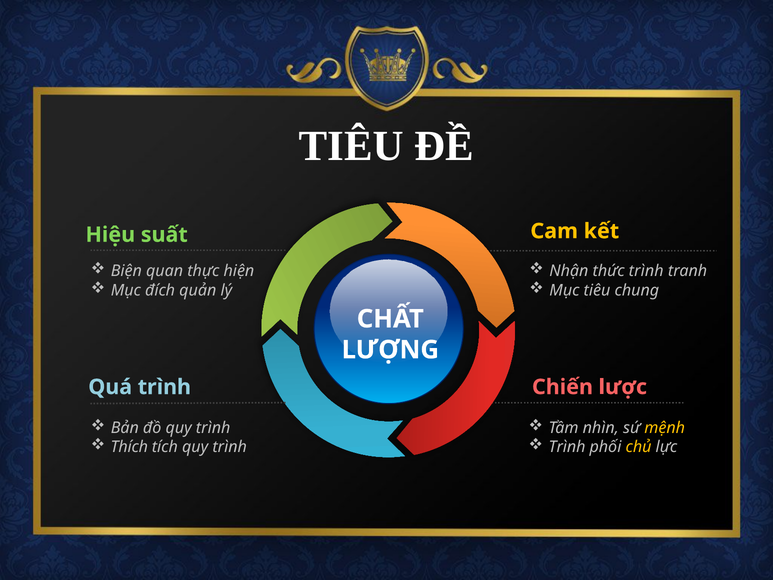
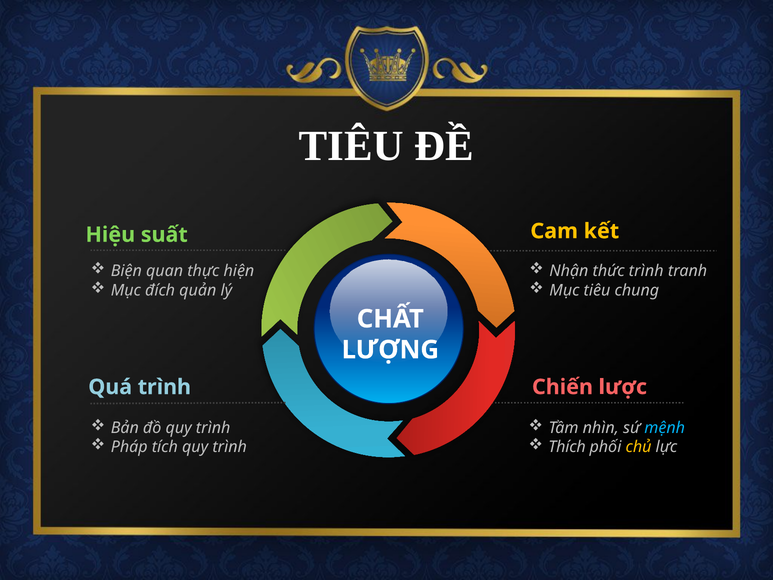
mệnh colour: yellow -> light blue
Thích: Thích -> Pháp
Trình at (567, 447): Trình -> Thích
